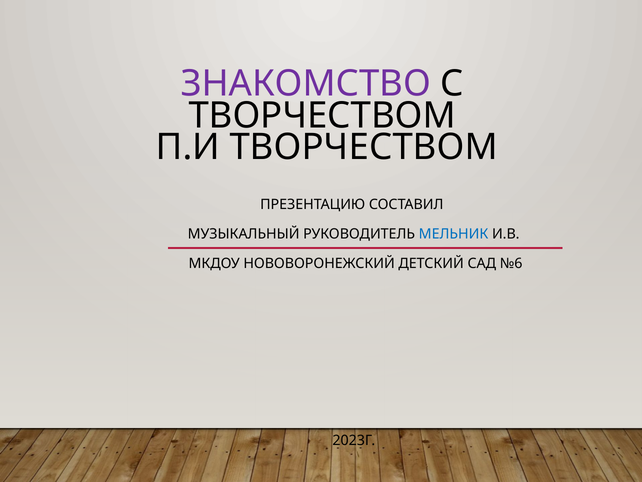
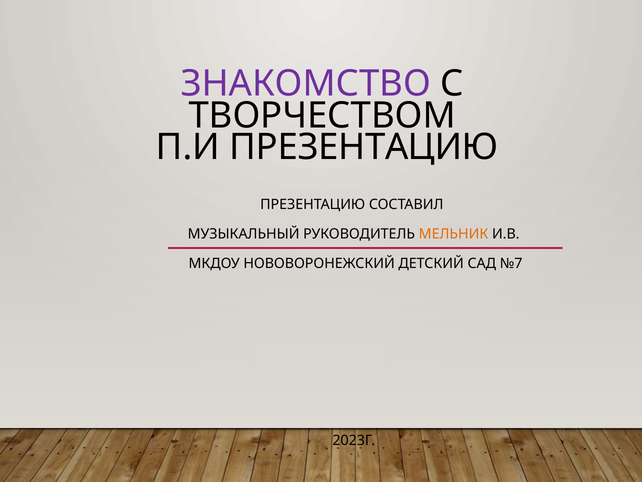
П.И ТВОРЧЕСТВОМ: ТВОРЧЕСТВОМ -> ПРЕЗЕНТАЦИЮ
МЕЛЬНИК colour: blue -> orange
№6: №6 -> №7
